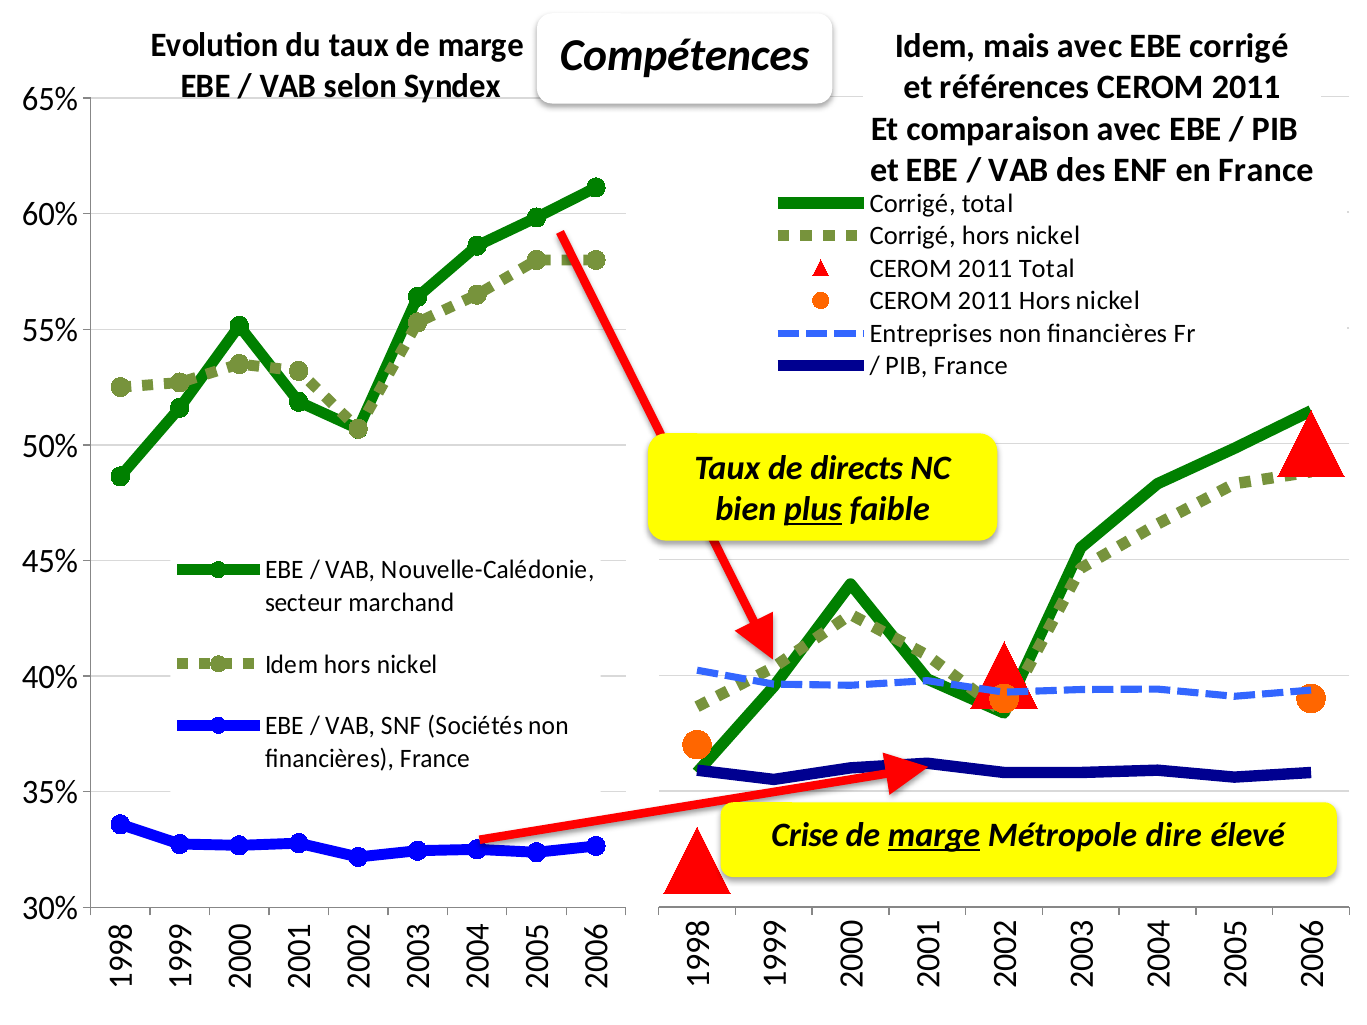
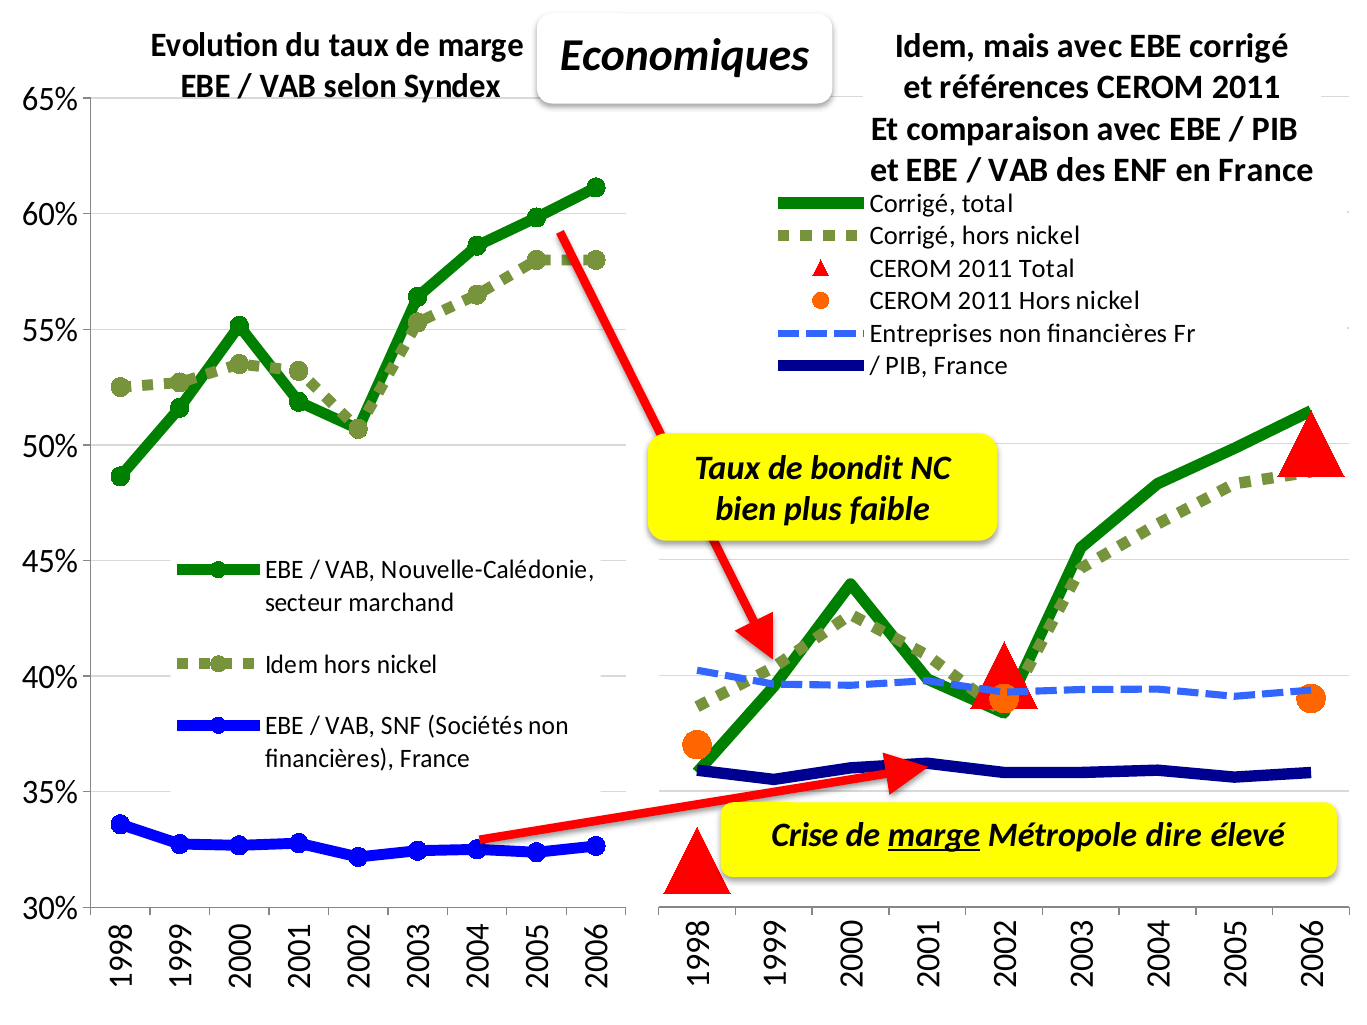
Compétences: Compétences -> Economiques
directs: directs -> bondit
plus underline: present -> none
